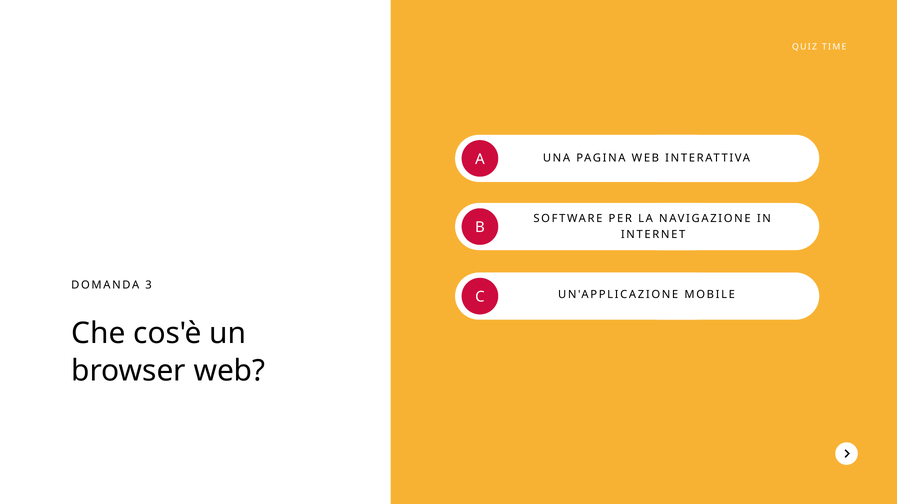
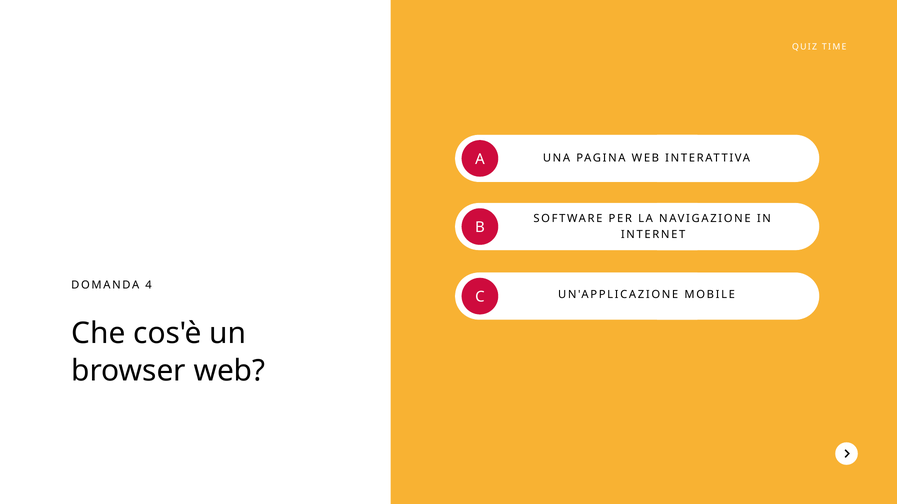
3: 3 -> 4
